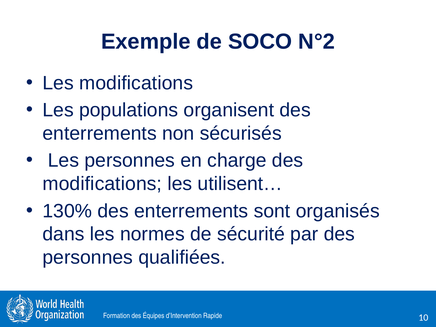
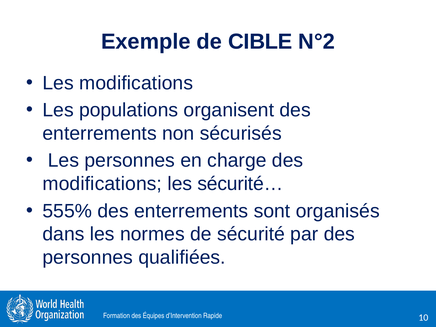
SOCO: SOCO -> CIBLE
utilisent…: utilisent… -> sécurité…
130%: 130% -> 555%
